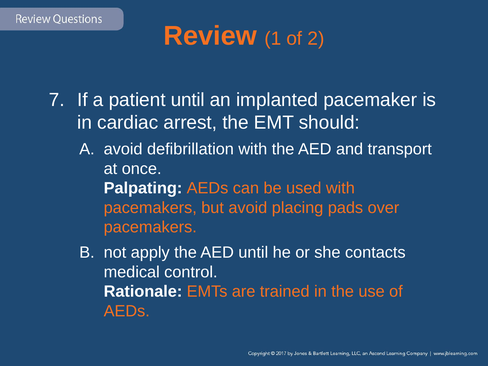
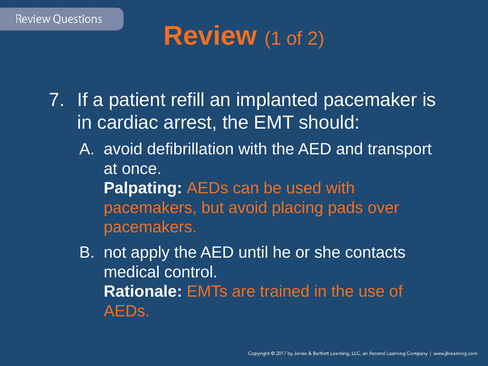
patient until: until -> refill
